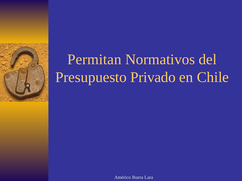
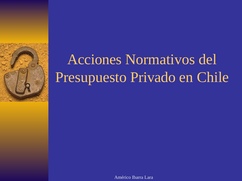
Permitan: Permitan -> Acciones
